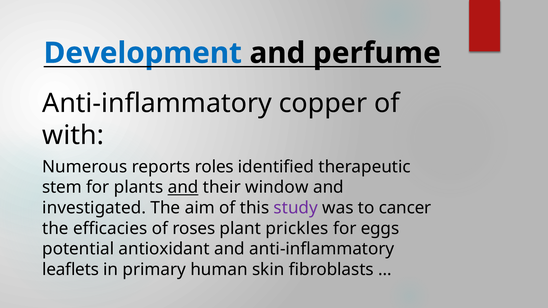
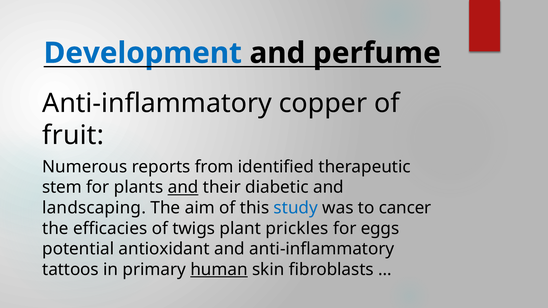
with: with -> fruit
roles: roles -> from
window: window -> diabetic
investigated: investigated -> landscaping
study colour: purple -> blue
roses: roses -> twigs
leaflets: leaflets -> tattoos
human underline: none -> present
